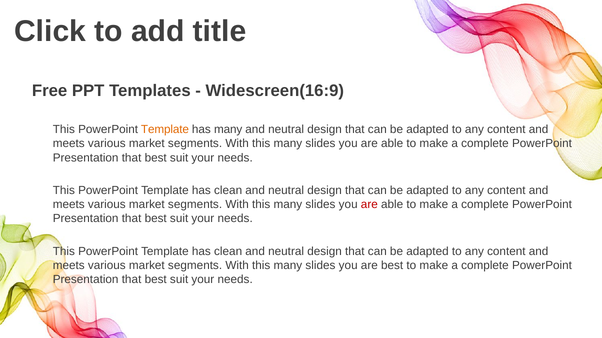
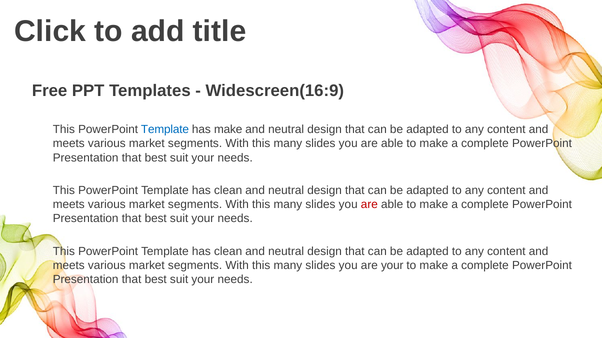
Template at (165, 130) colour: orange -> blue
has many: many -> make
are best: best -> your
